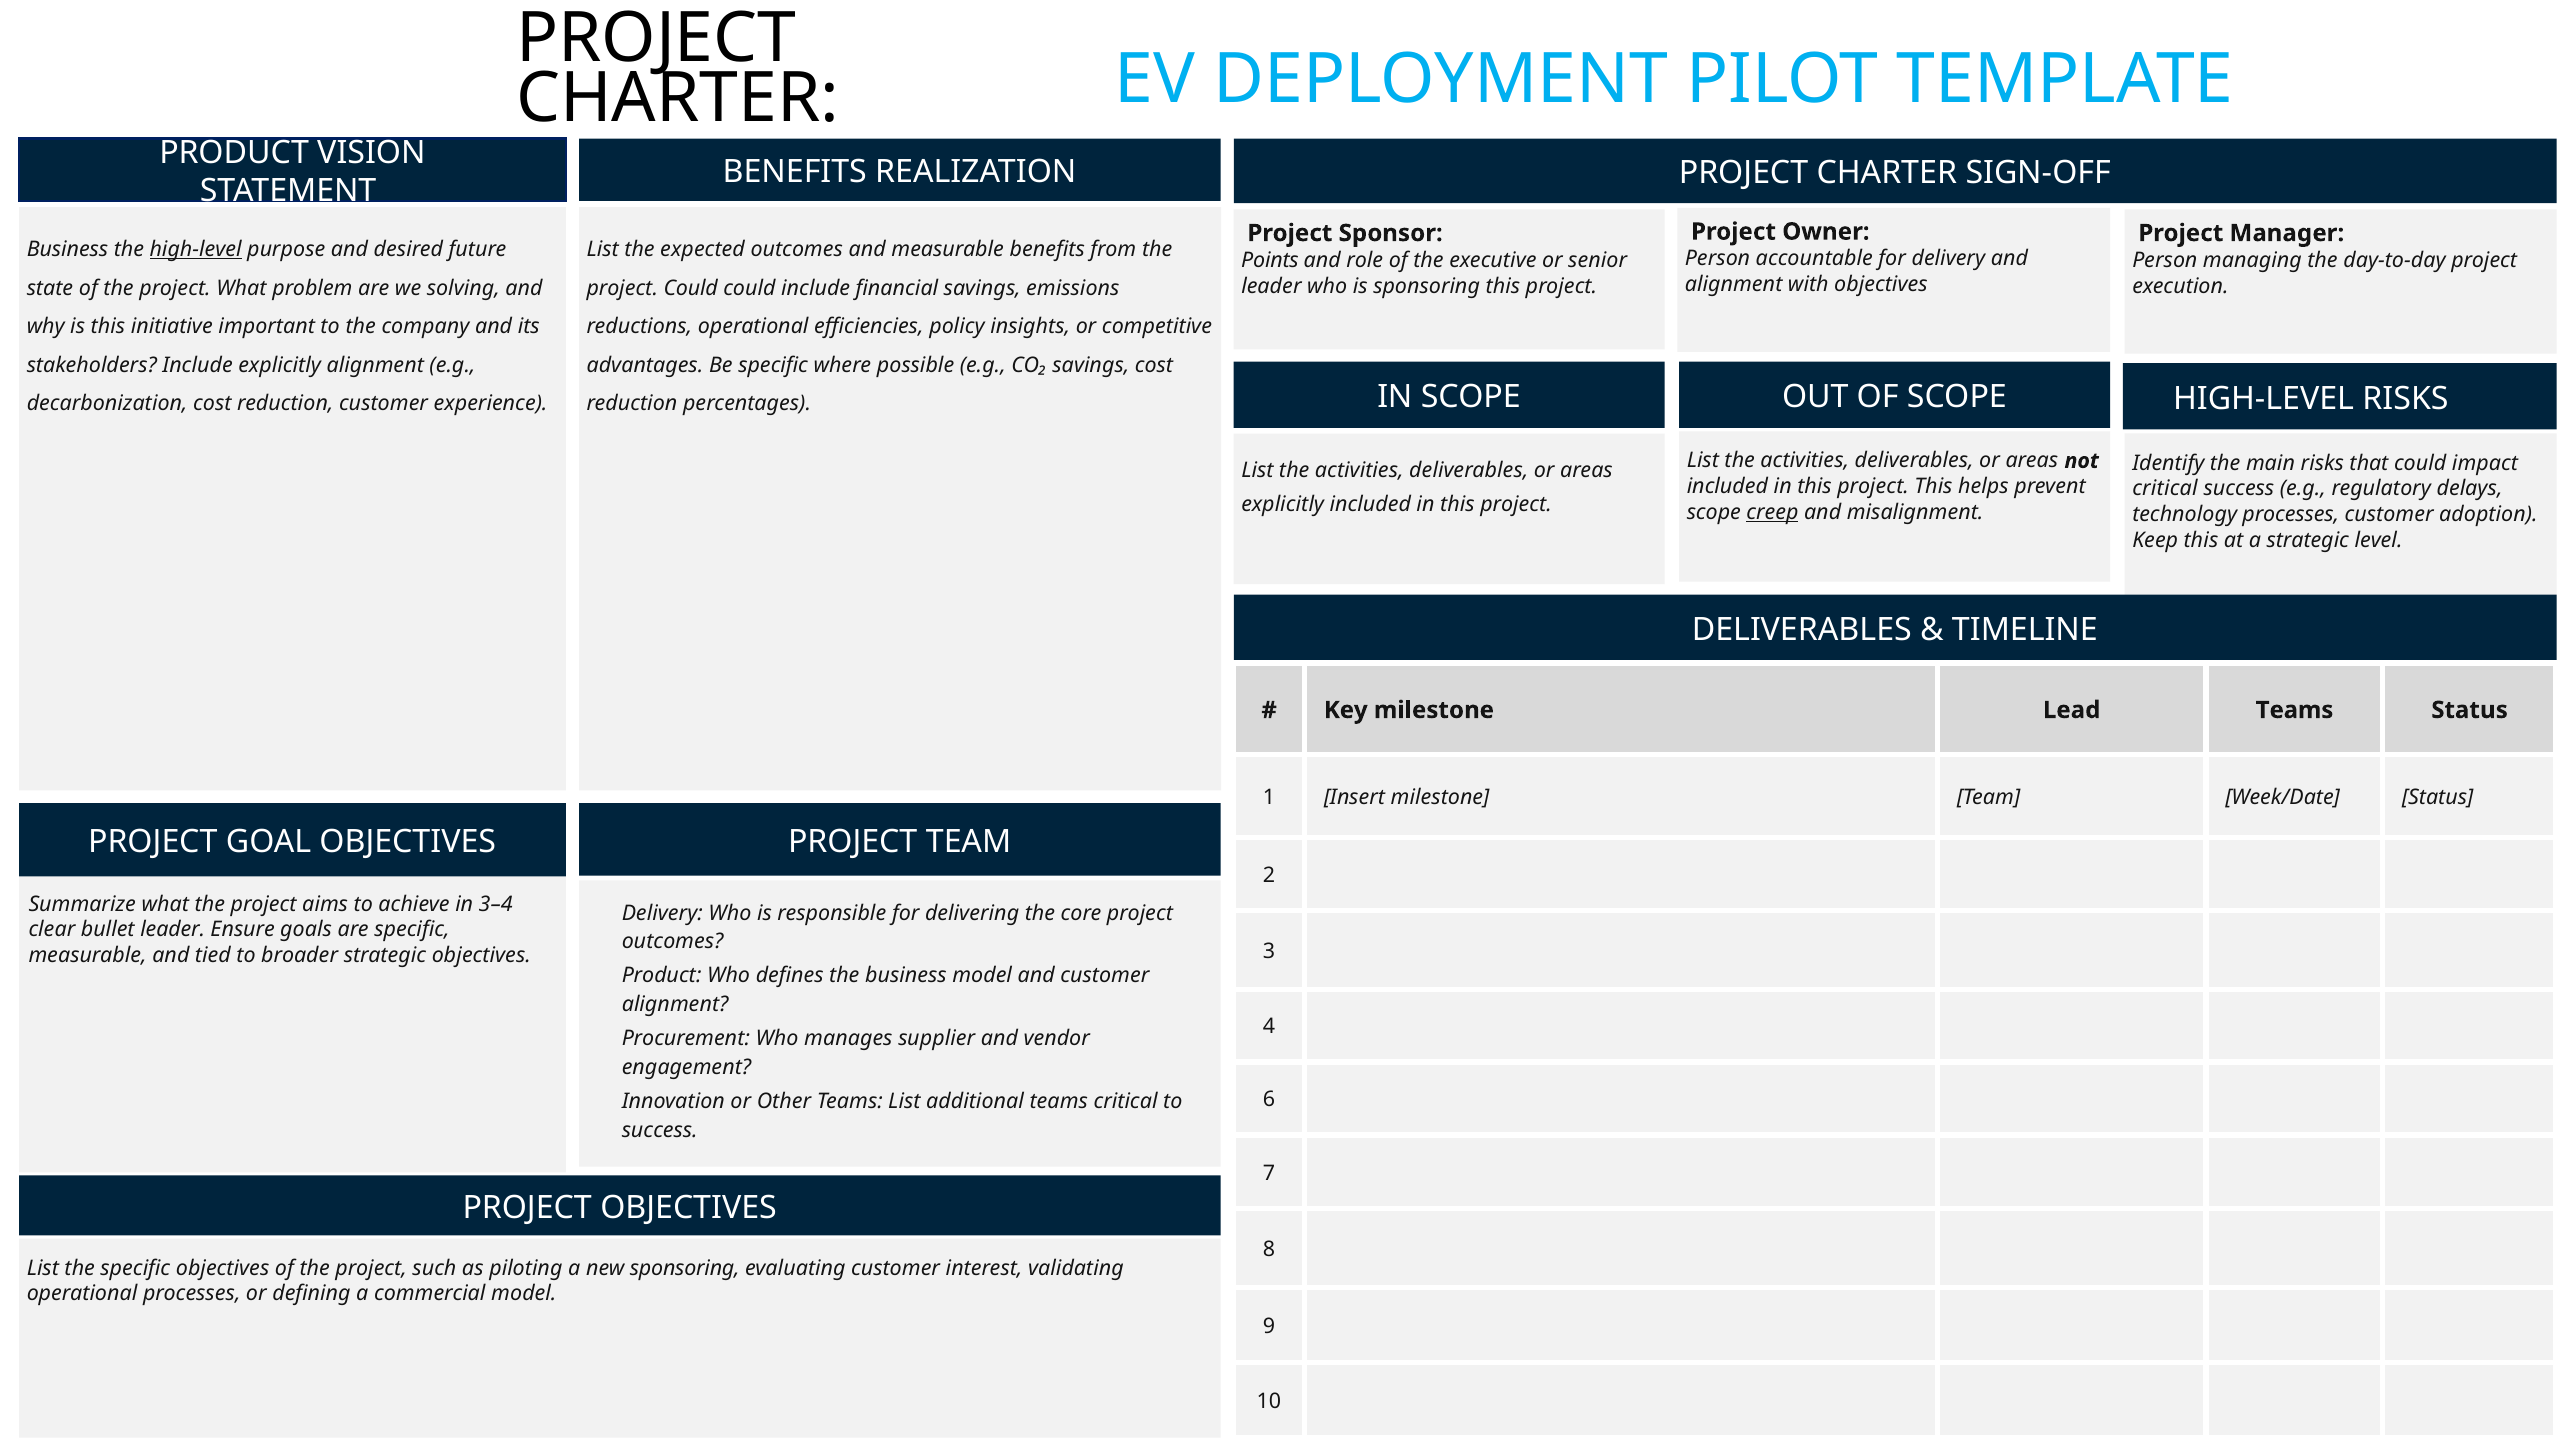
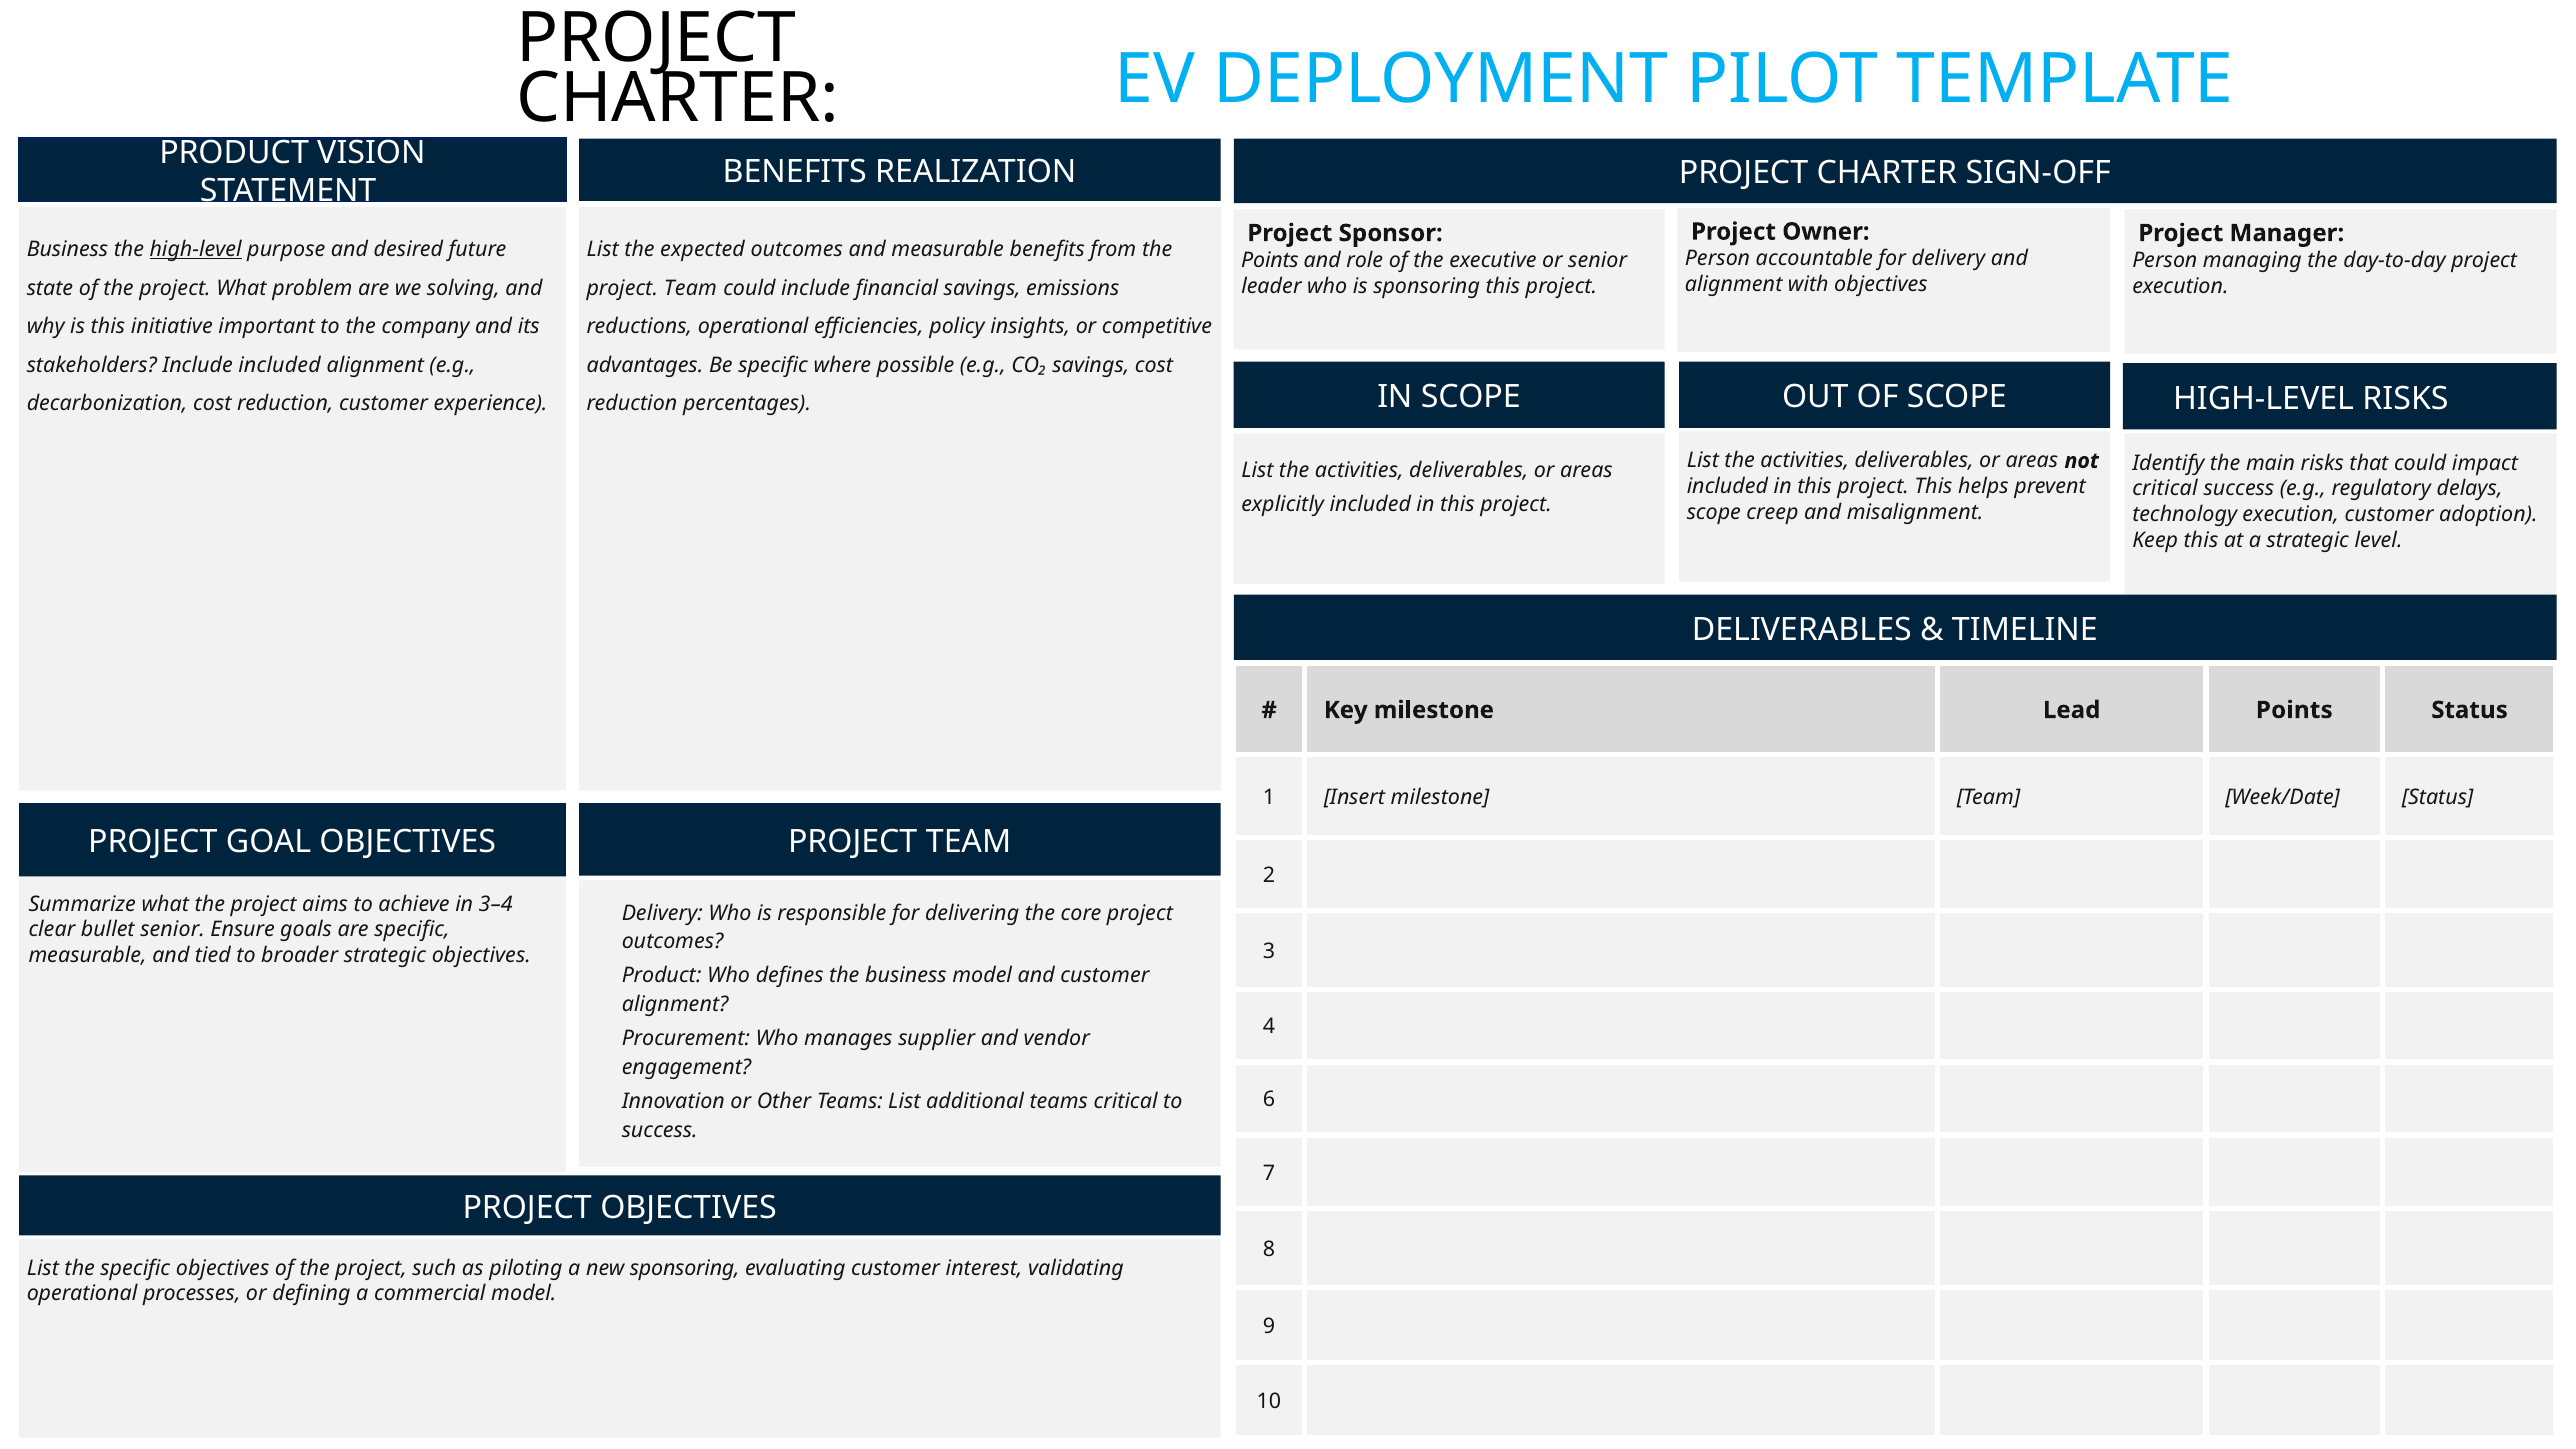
Could at (691, 288): Could -> Team
Include explicitly: explicitly -> included
creep underline: present -> none
technology processes: processes -> execution
Lead Teams: Teams -> Points
bullet leader: leader -> senior
